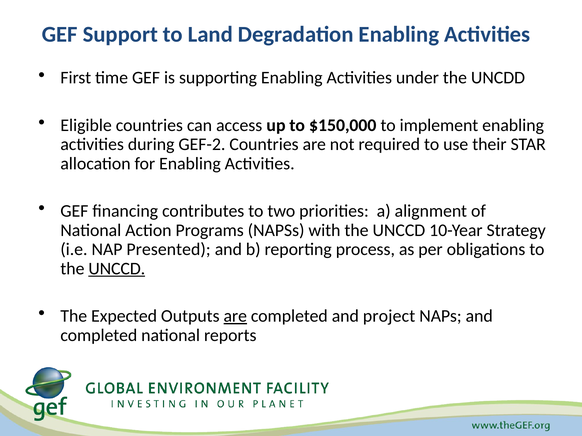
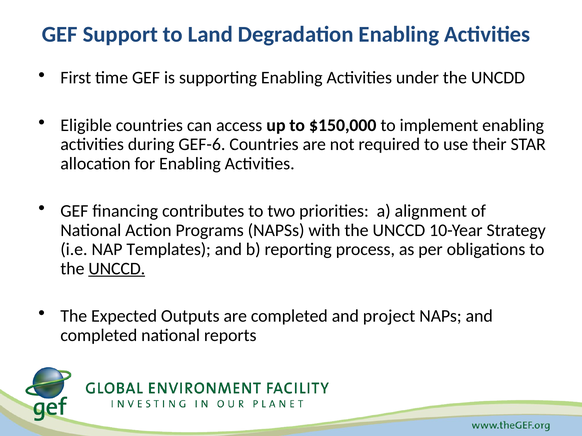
GEF-2: GEF-2 -> GEF-6
Presented: Presented -> Templates
are at (235, 316) underline: present -> none
